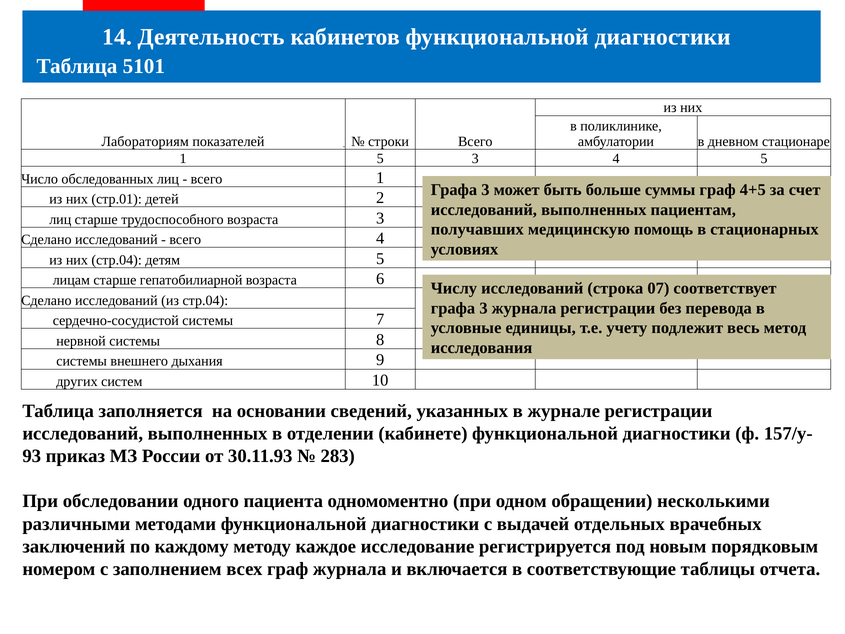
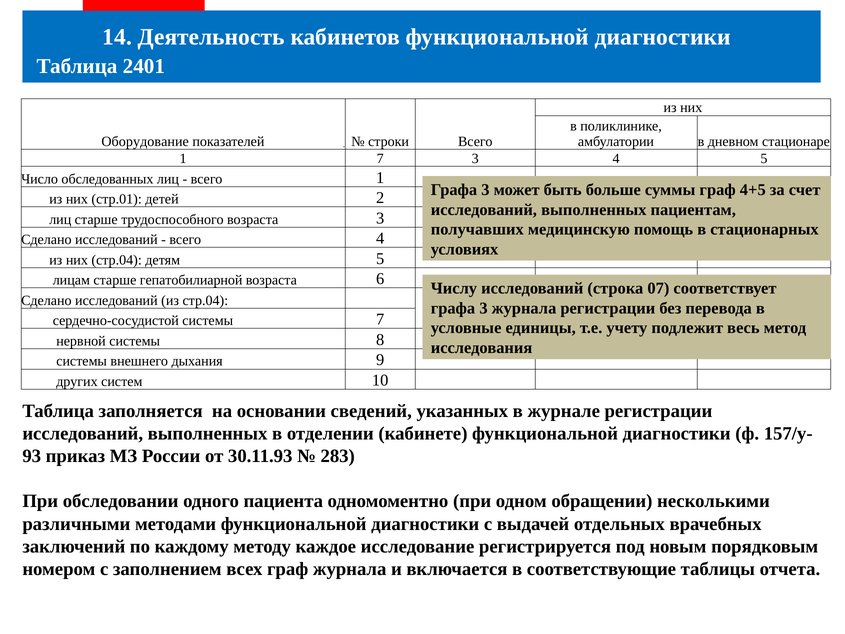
5101: 5101 -> 2401
Лабораториям: Лабораториям -> Оборудование
1 5: 5 -> 7
